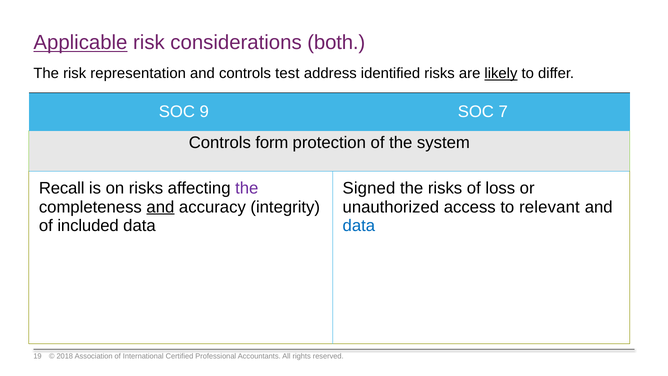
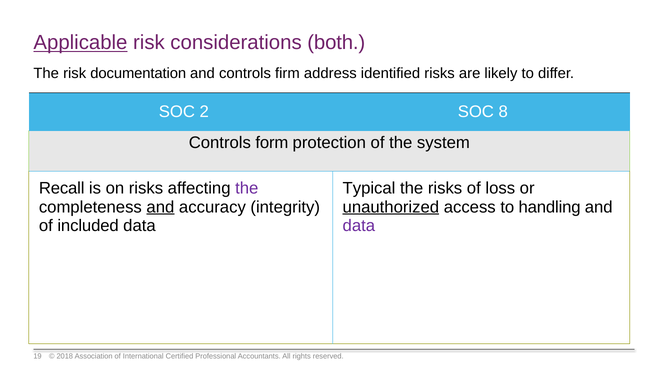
representation: representation -> documentation
test: test -> firm
likely underline: present -> none
9: 9 -> 2
7: 7 -> 8
Signed: Signed -> Typical
unauthorized underline: none -> present
relevant: relevant -> handling
data at (359, 226) colour: blue -> purple
